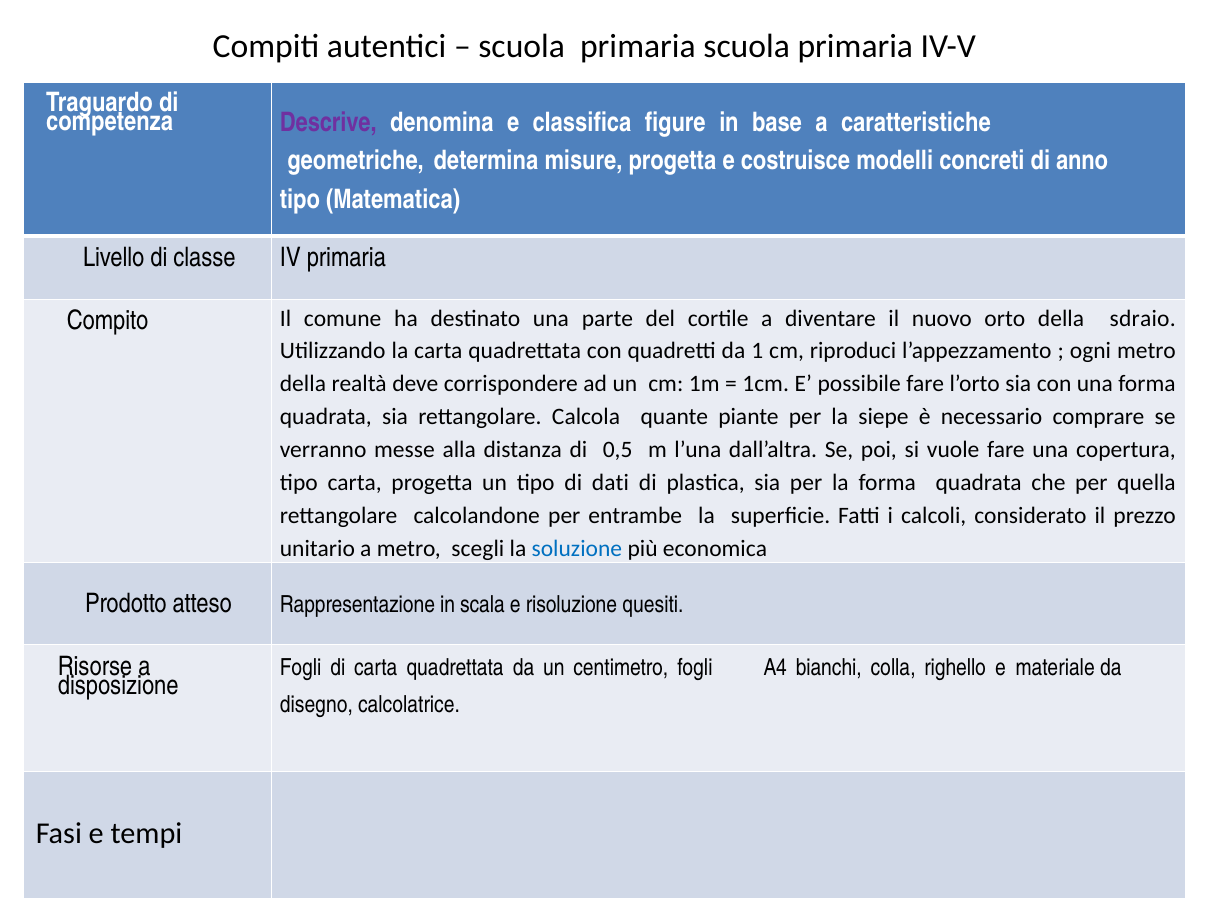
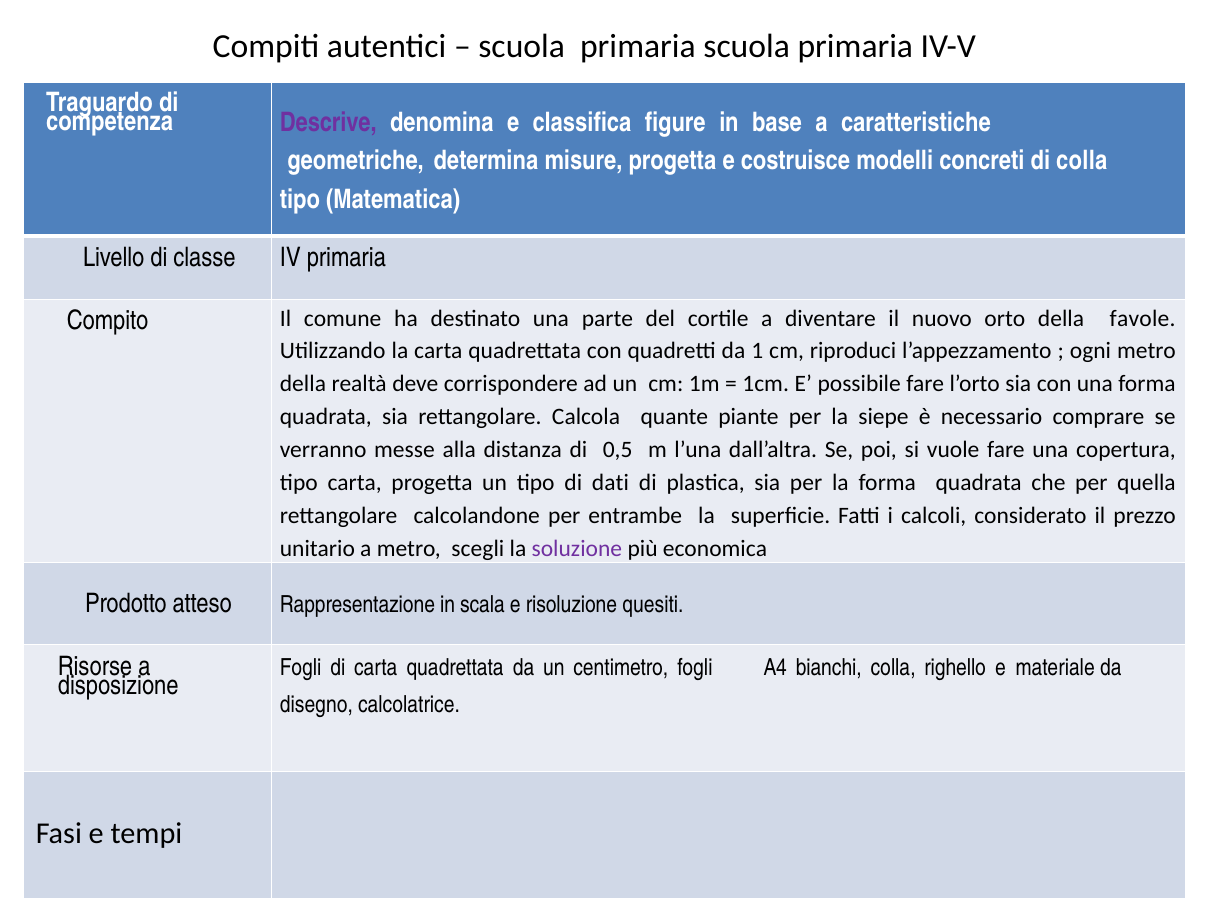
di anno: anno -> colla
sdraio: sdraio -> favole
soluzione colour: blue -> purple
